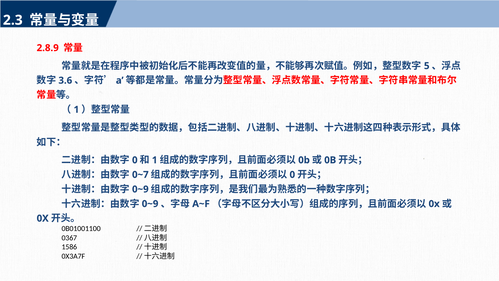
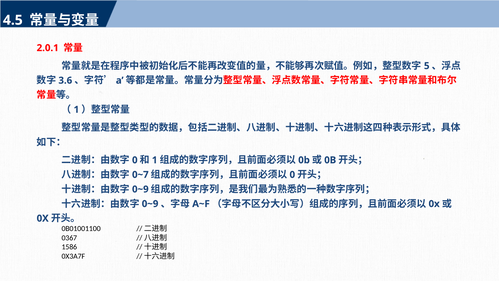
2.3: 2.3 -> 4.5
2.8.9: 2.8.9 -> 2.0.1
